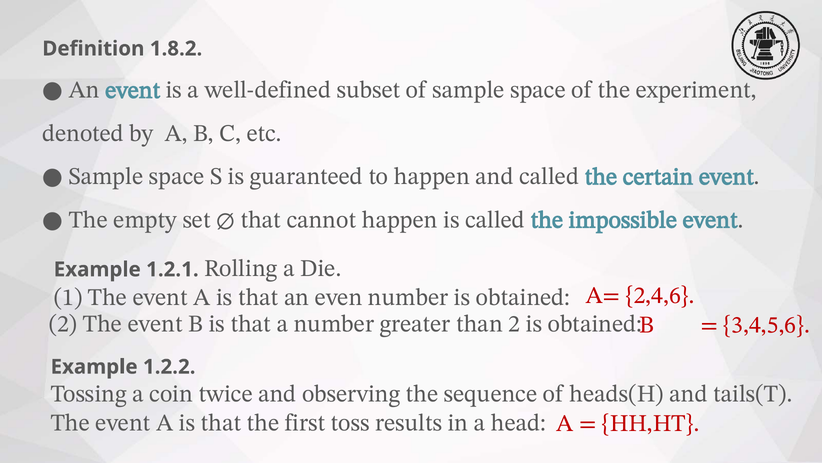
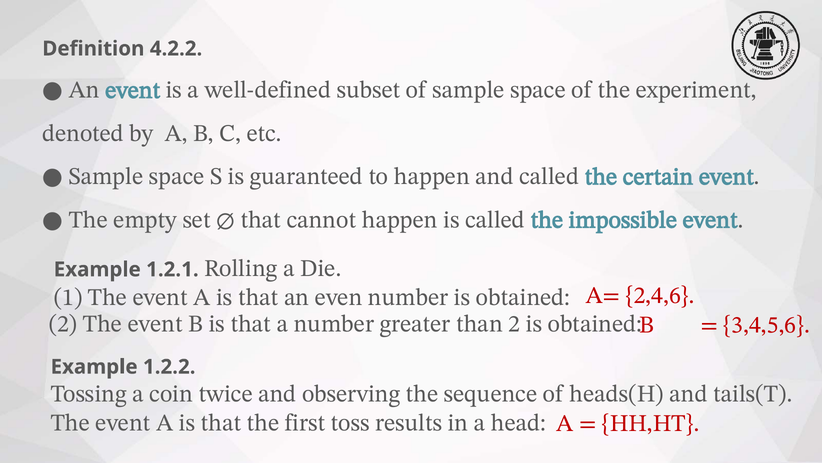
1.8.2: 1.8.2 -> 4.2.2
